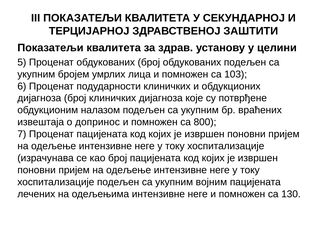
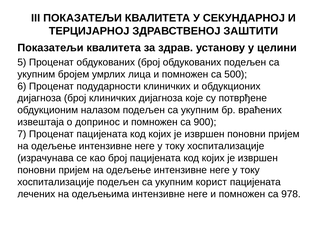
103: 103 -> 500
800: 800 -> 900
војним: војним -> корист
130: 130 -> 978
